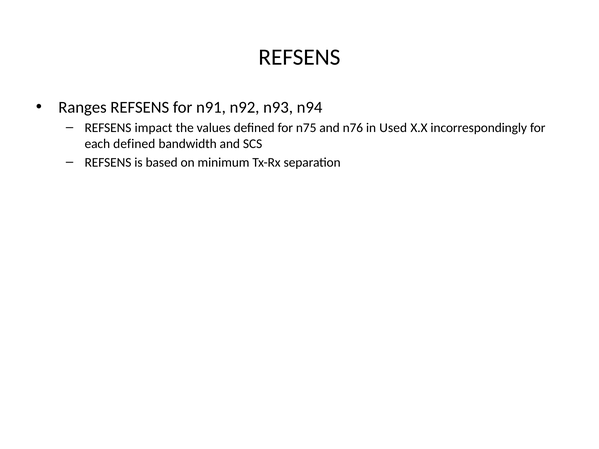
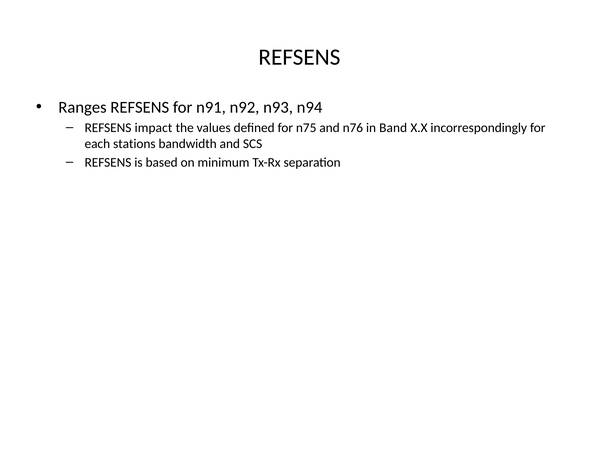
Used: Used -> Band
each defined: defined -> stations
